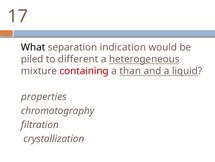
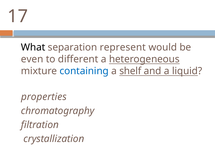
indication: indication -> represent
piled: piled -> even
containing colour: red -> blue
than: than -> shelf
